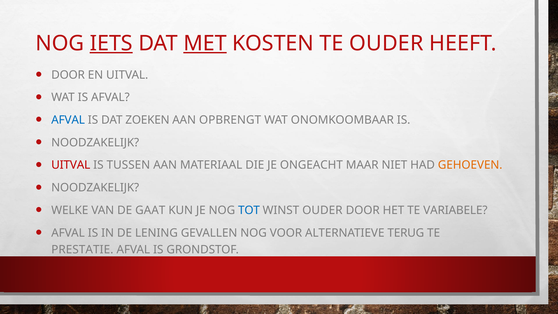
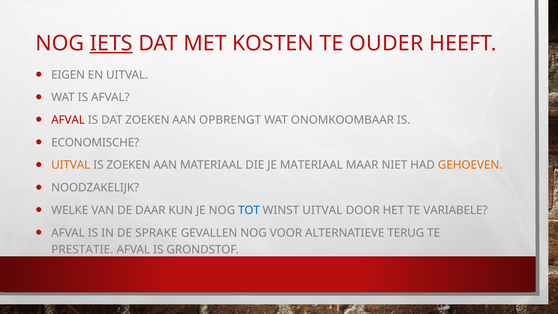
MET underline: present -> none
DOOR at (68, 75): DOOR -> EIGEN
AFVAL at (68, 120) colour: blue -> red
NOODZAKELIJK at (95, 143): NOODZAKELIJK -> ECONOMISCHE
UITVAL at (71, 165) colour: red -> orange
IS TUSSEN: TUSSEN -> ZOEKEN
JE ONGEACHT: ONGEACHT -> MATERIAAL
GAAT: GAAT -> DAAR
WINST OUDER: OUDER -> UITVAL
LENING: LENING -> SPRAKE
